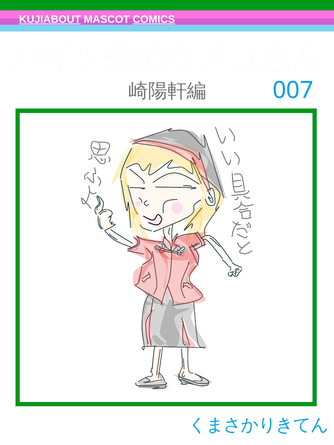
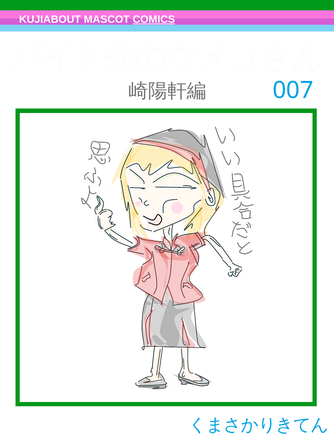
KUJIABOUT underline: present -> none
